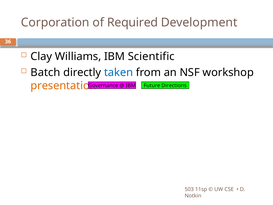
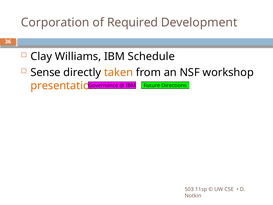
Scientific: Scientific -> Schedule
Batch: Batch -> Sense
taken colour: blue -> orange
